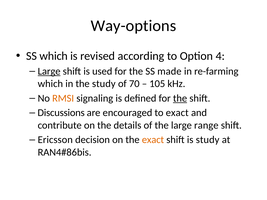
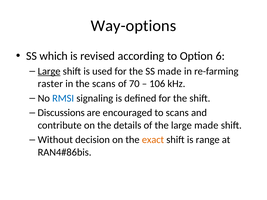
4: 4 -> 6
which at (50, 84): which -> raster
the study: study -> scans
105: 105 -> 106
RMSI colour: orange -> blue
the at (180, 98) underline: present -> none
to exact: exact -> scans
large range: range -> made
Ericsson: Ericsson -> Without
is study: study -> range
